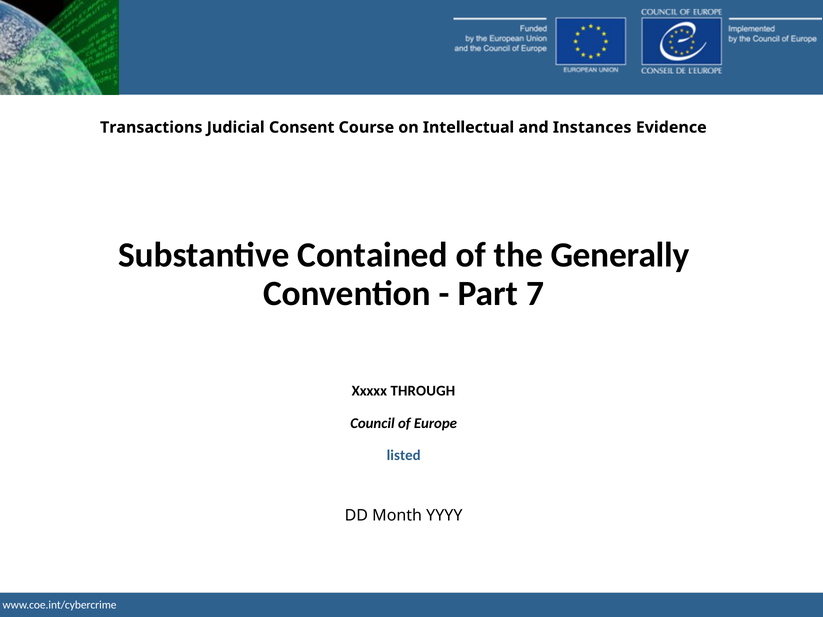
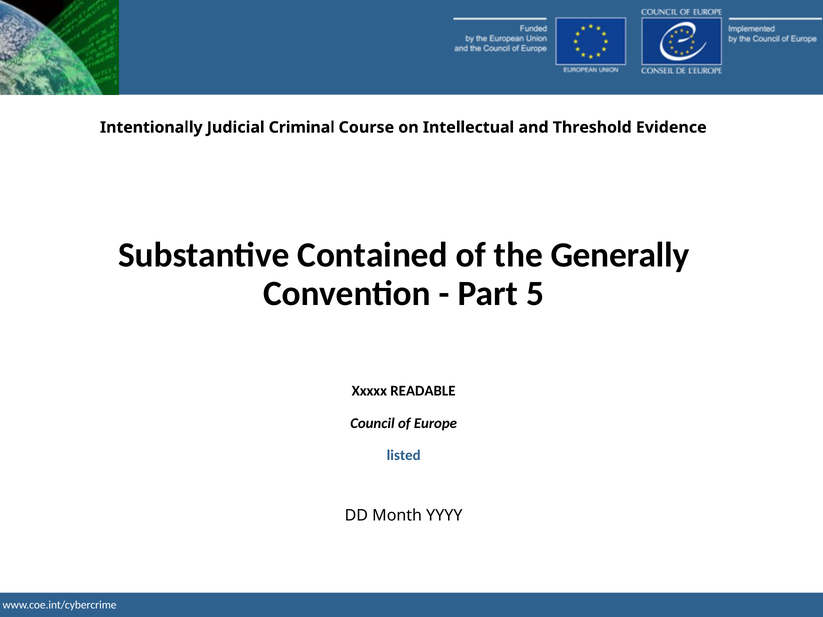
Transactions: Transactions -> Intentionally
Consent: Consent -> Criminal
Instances: Instances -> Threshold
7: 7 -> 5
THROUGH: THROUGH -> READABLE
